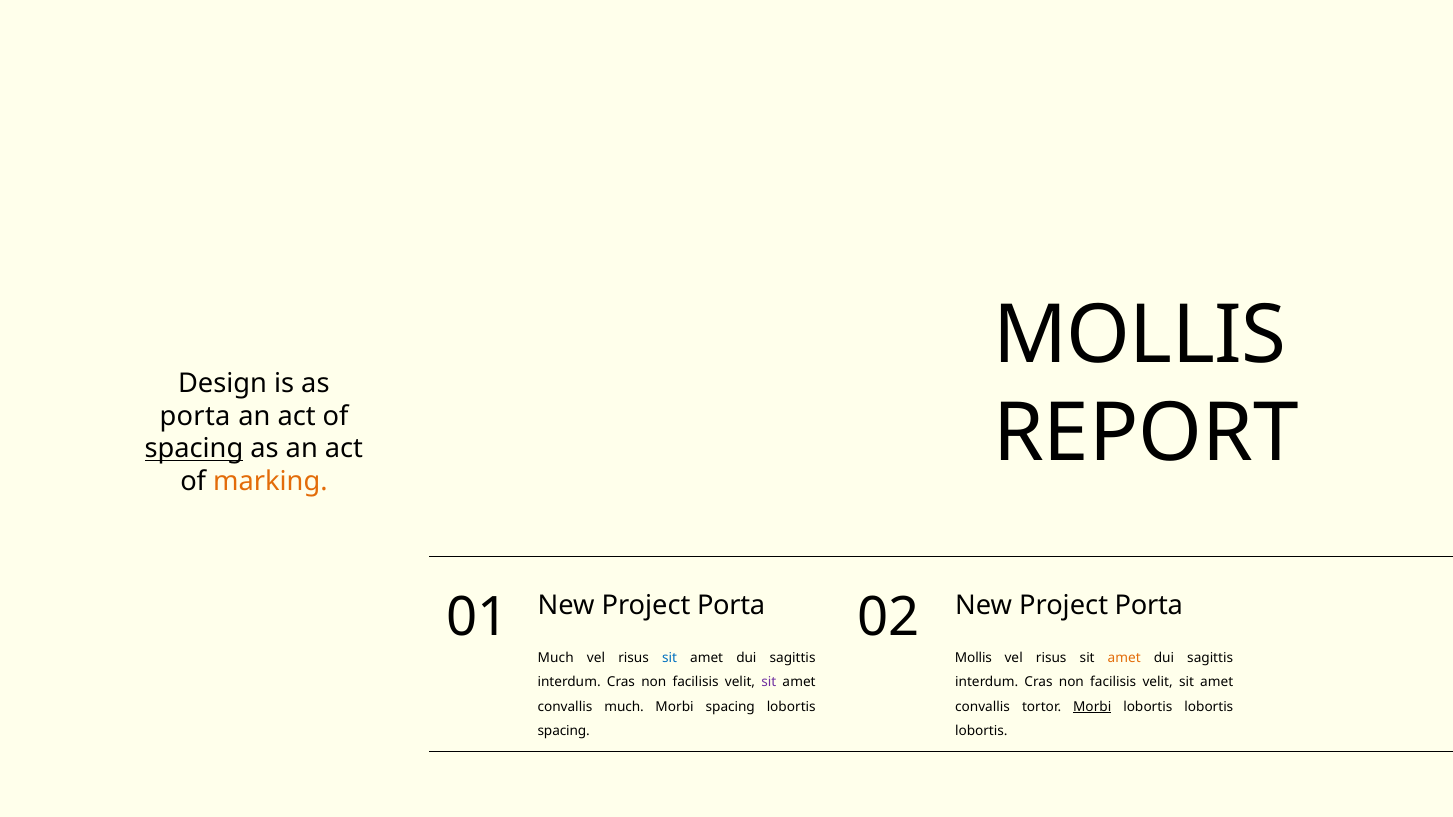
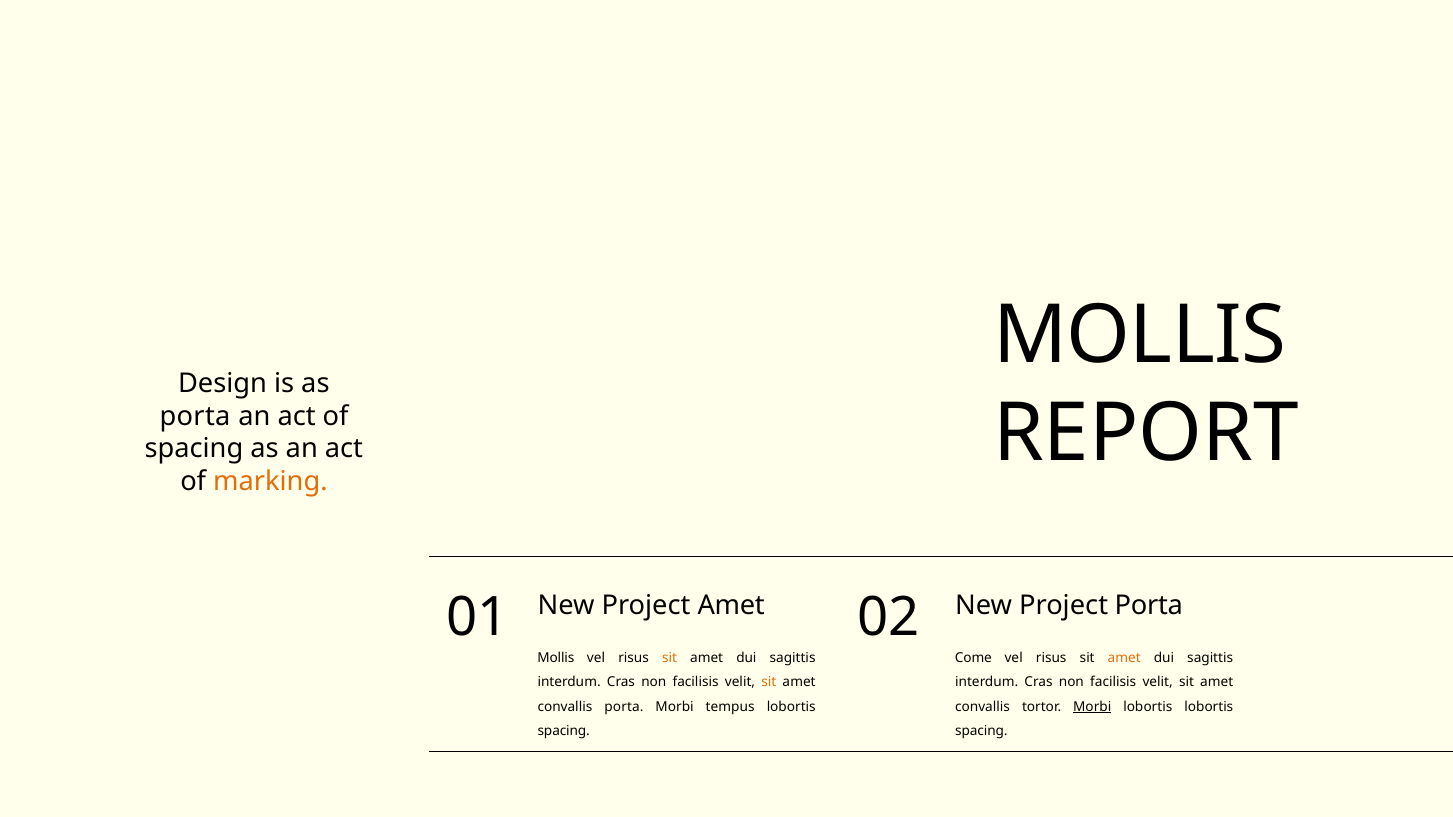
spacing at (194, 449) underline: present -> none
Porta at (731, 606): Porta -> Amet
Much at (556, 658): Much -> Mollis
sit at (670, 658) colour: blue -> orange
Mollis at (973, 658): Mollis -> Come
sit at (769, 683) colour: purple -> orange
convallis much: much -> porta
Morbi spacing: spacing -> tempus
lobortis at (981, 732): lobortis -> spacing
